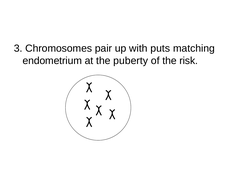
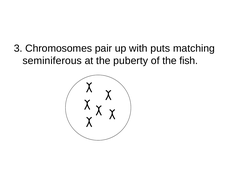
endometrium: endometrium -> seminiferous
risk: risk -> fish
